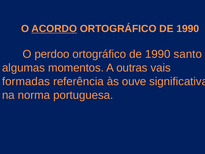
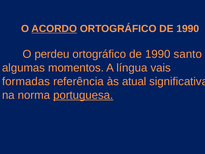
perdoo: perdoo -> perdeu
outras: outras -> língua
ouve: ouve -> atual
portuguesa underline: none -> present
